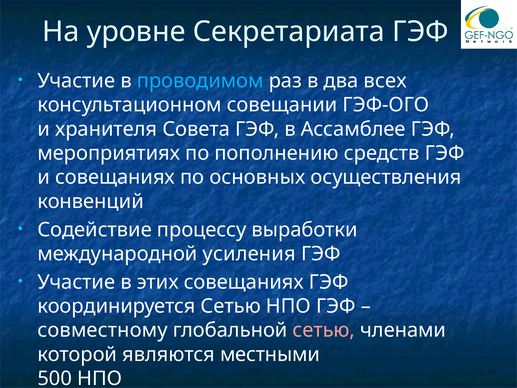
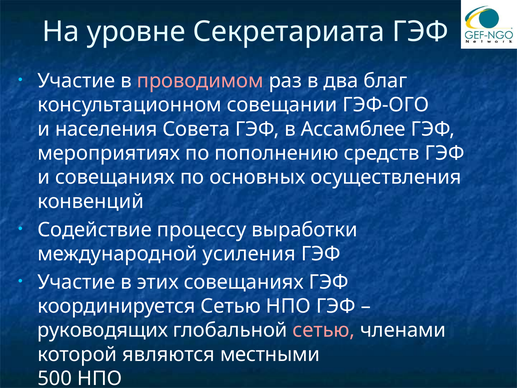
проводимом colour: light blue -> pink
всех: всех -> благ
хранителя: хранителя -> населения
совместному: совместному -> руководящих
